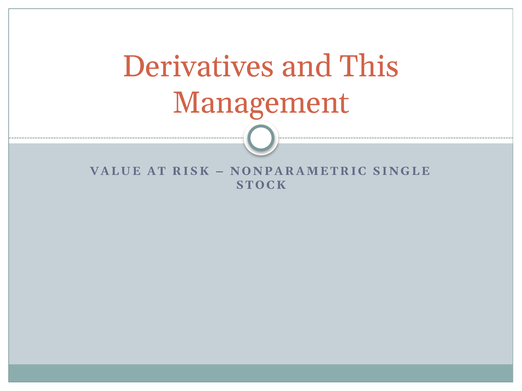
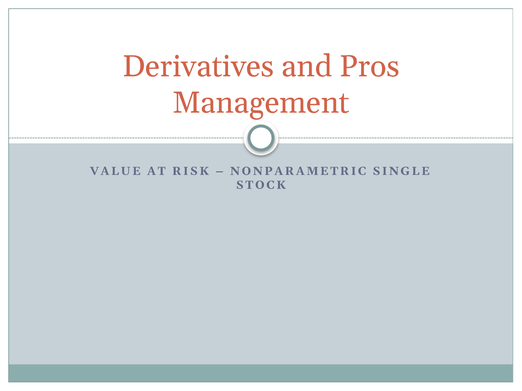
This: This -> Pros
